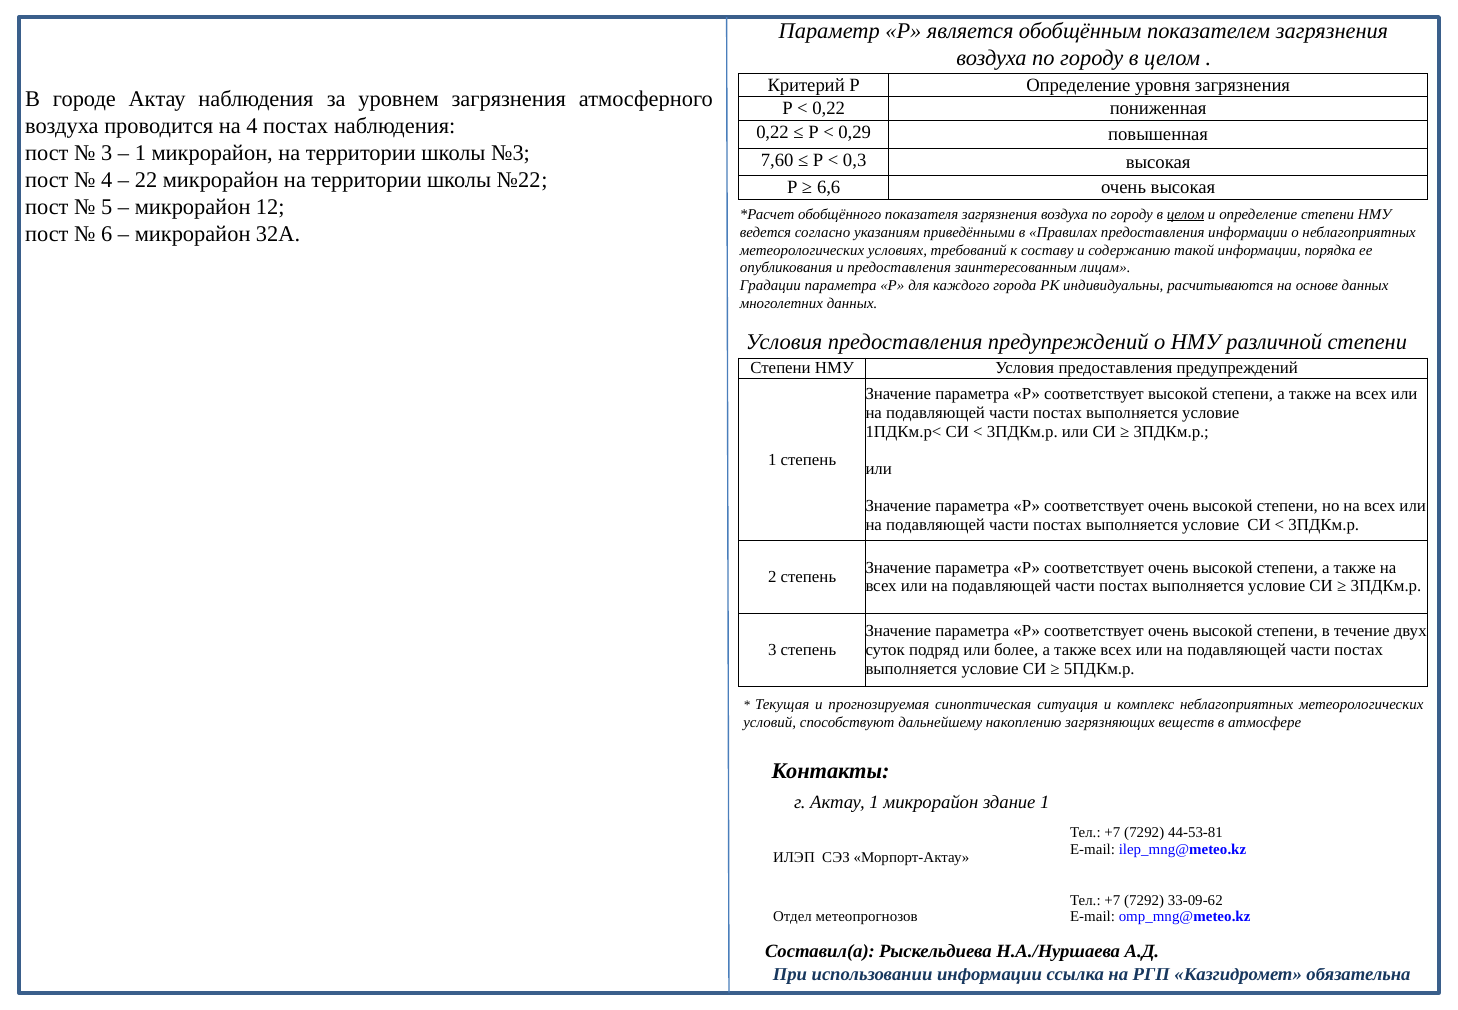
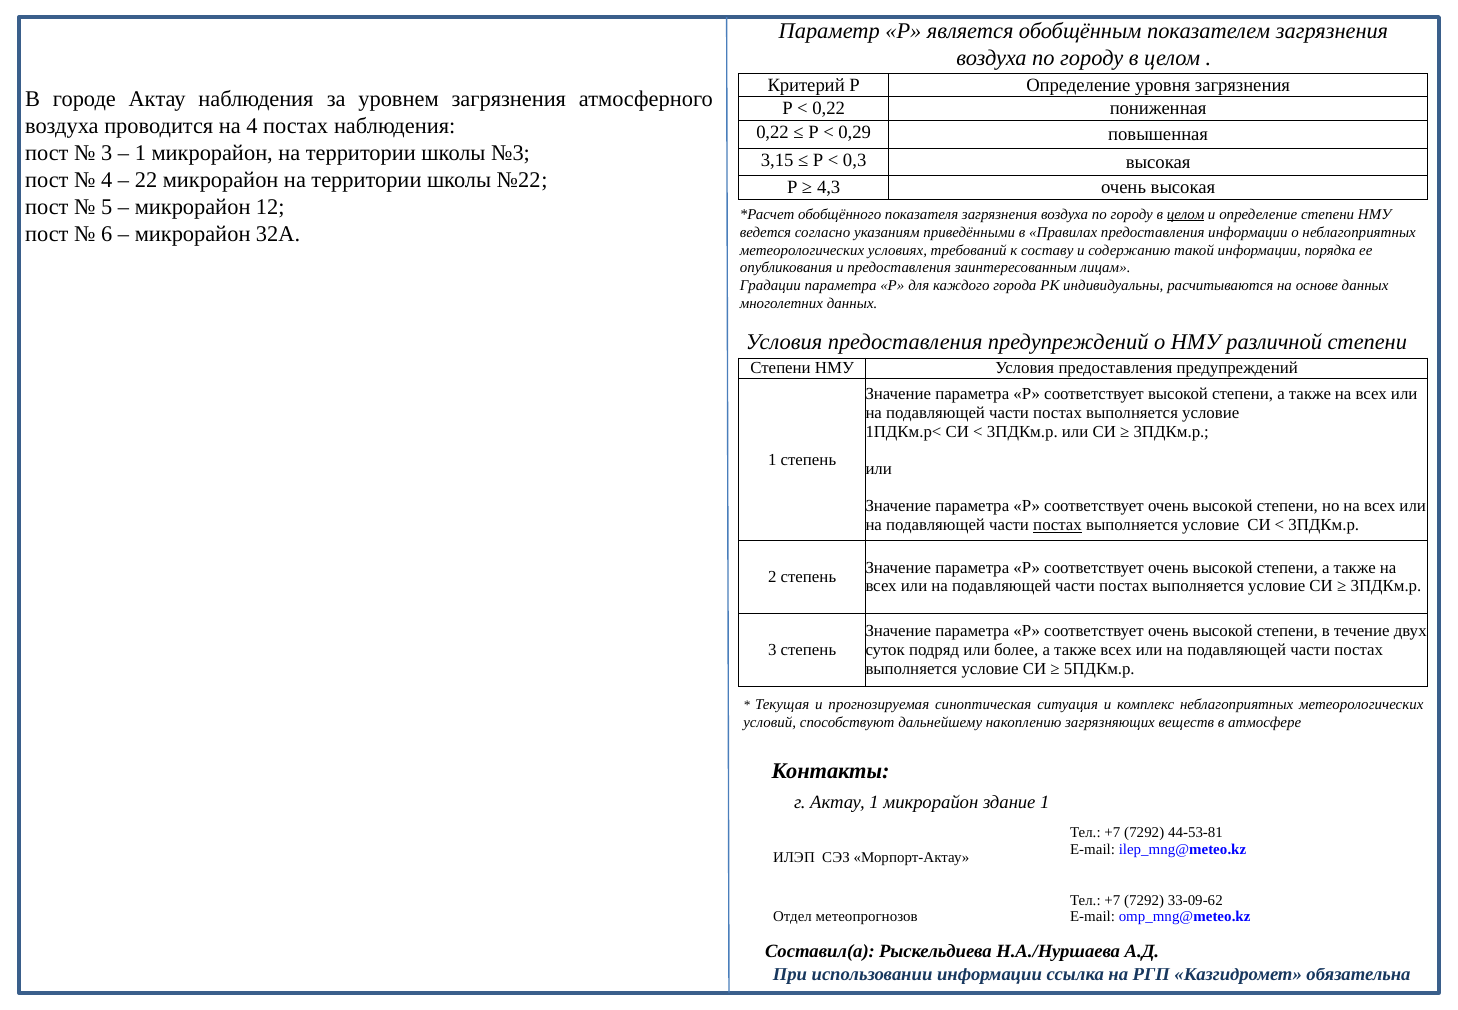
7,60: 7,60 -> 3,15
6,6: 6,6 -> 4,3
постах at (1058, 525) underline: none -> present
